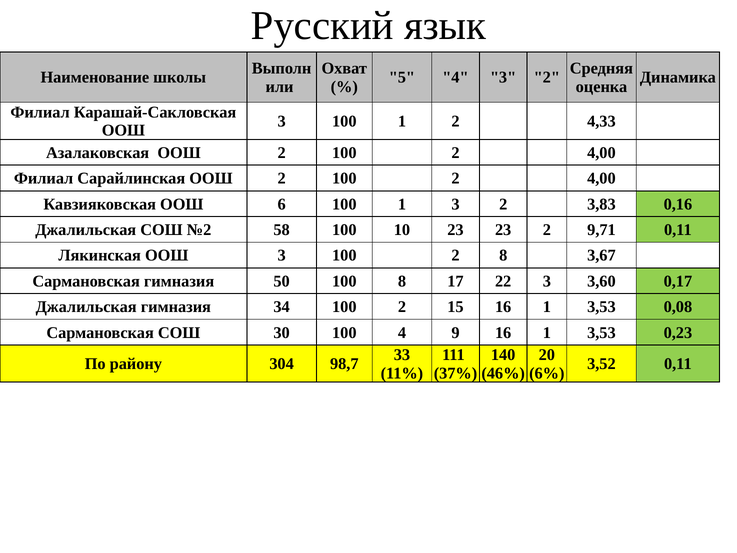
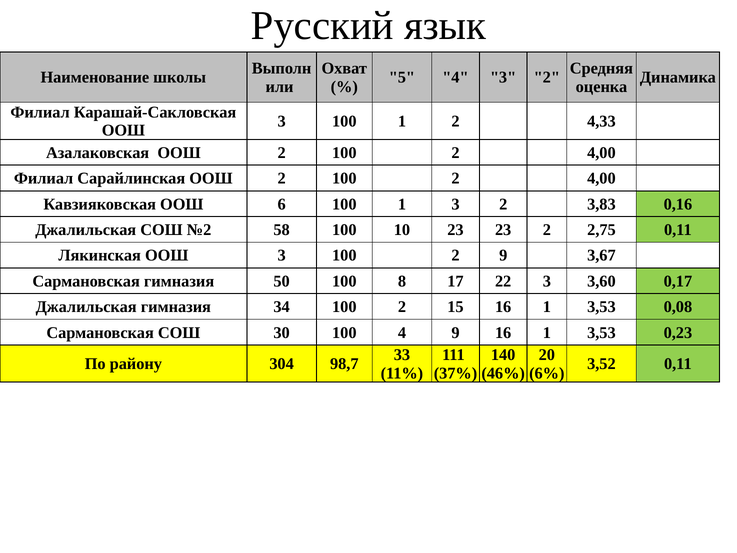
9,71: 9,71 -> 2,75
2 8: 8 -> 9
